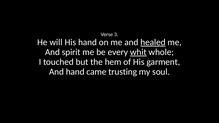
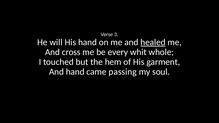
spirit: spirit -> cross
whit underline: present -> none
trusting: trusting -> passing
